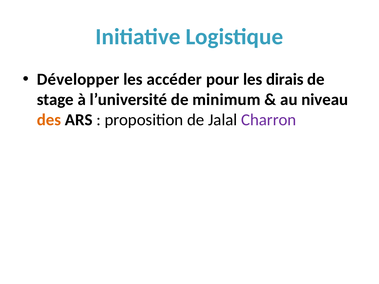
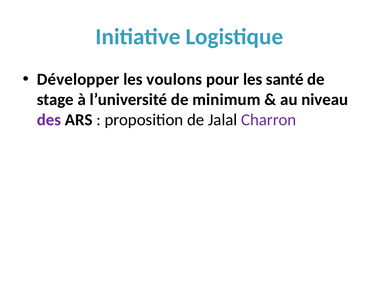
accéder: accéder -> voulons
dirais: dirais -> santé
des colour: orange -> purple
